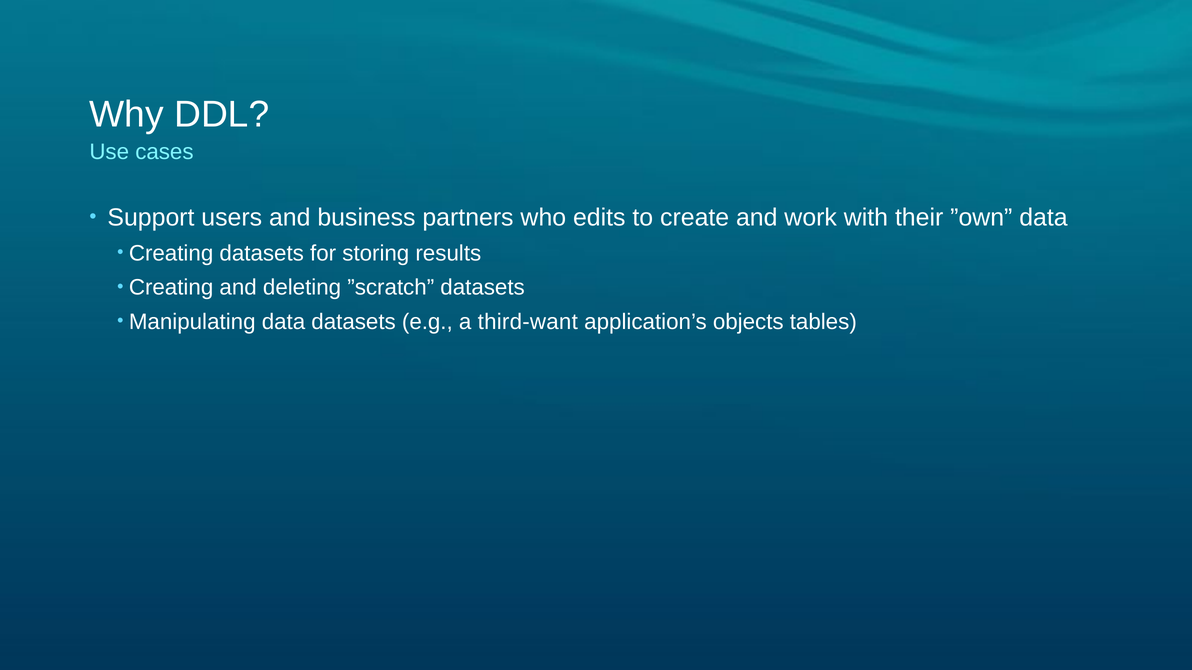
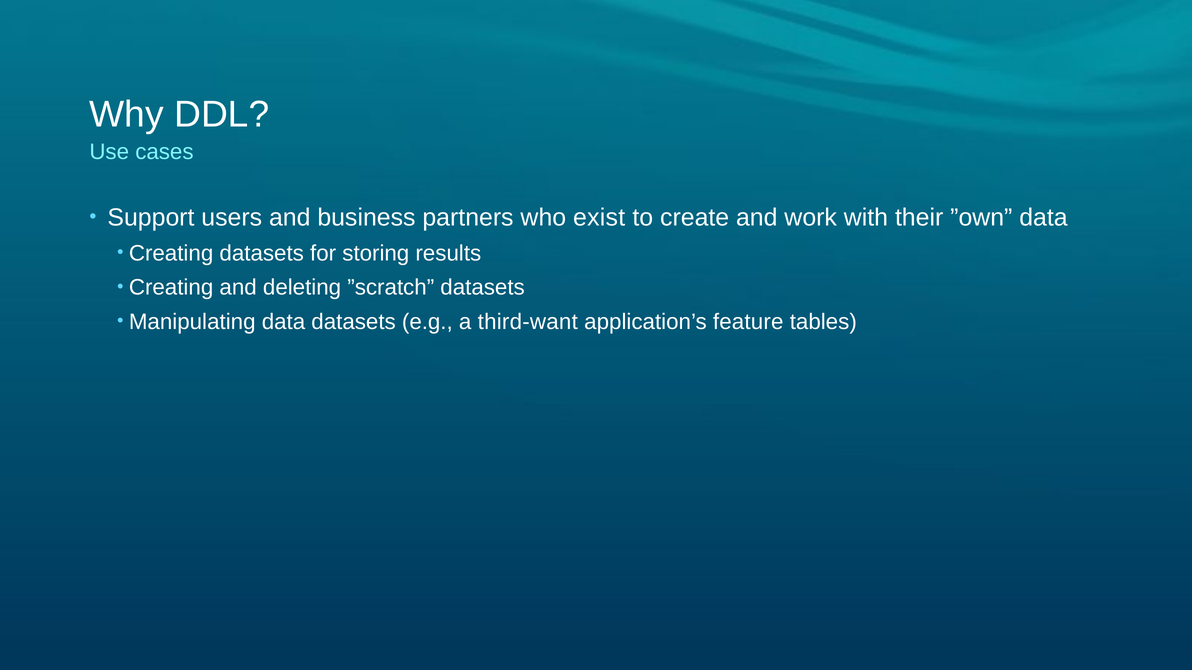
edits: edits -> exist
objects: objects -> feature
